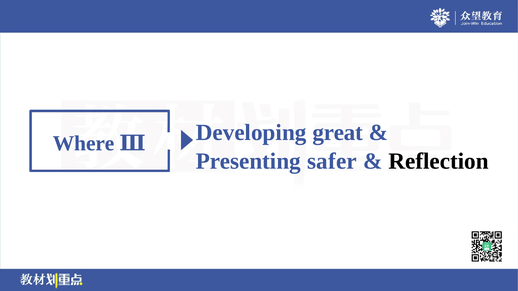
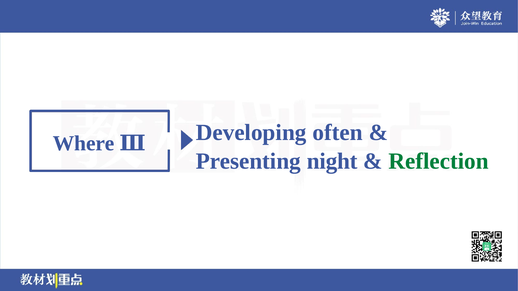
great: great -> often
safer: safer -> night
Reflection colour: black -> green
